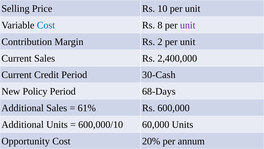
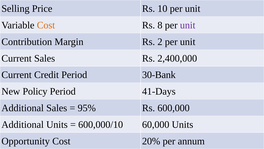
Cost at (46, 25) colour: blue -> orange
30-Cash: 30-Cash -> 30-Bank
68-Days: 68-Days -> 41-Days
61%: 61% -> 95%
